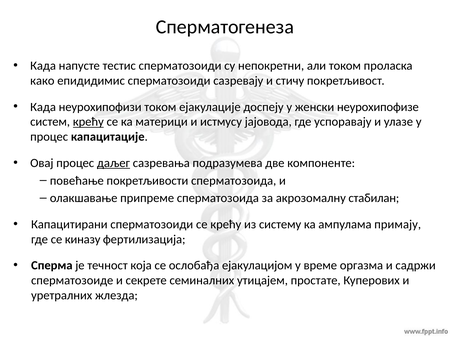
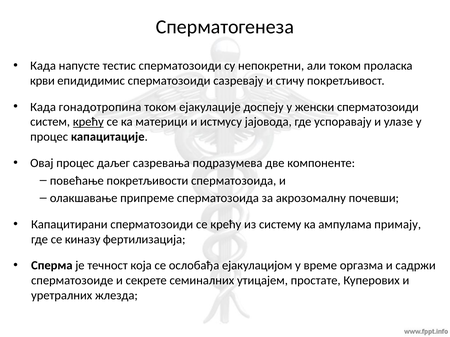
како: како -> крви
неурохипофизи: неурохипофизи -> гонадотропина
женски неурохипофизе: неурохипофизе -> сперматозоиди
даљег underline: present -> none
стабилан: стабилан -> почевши
